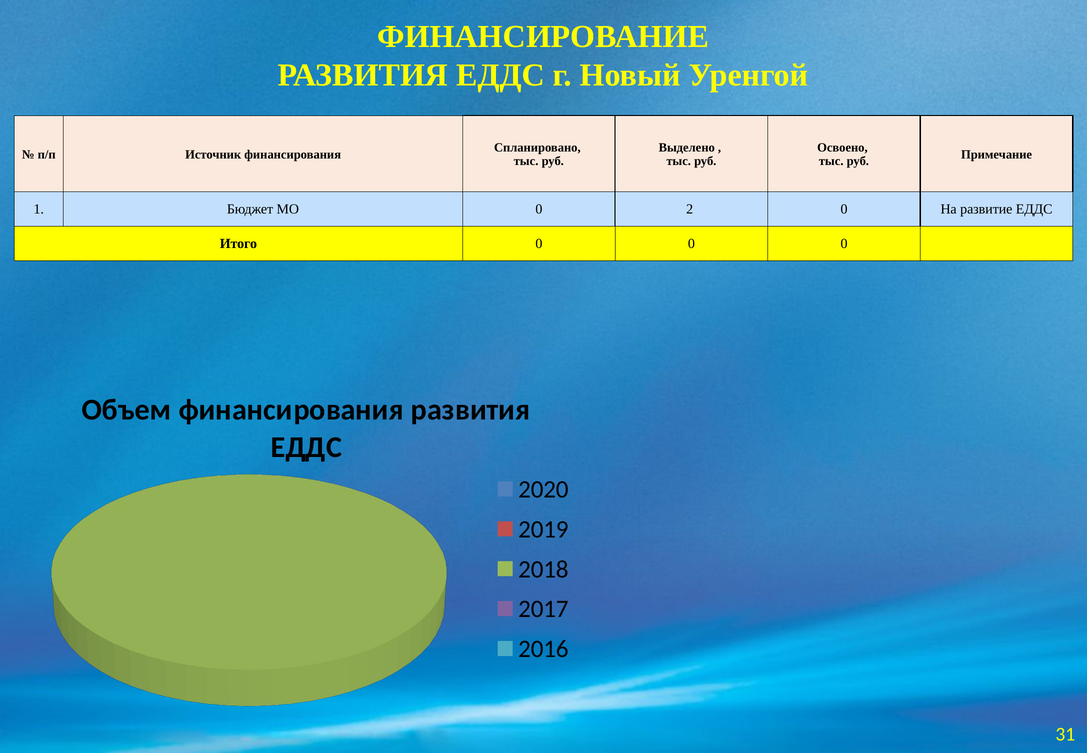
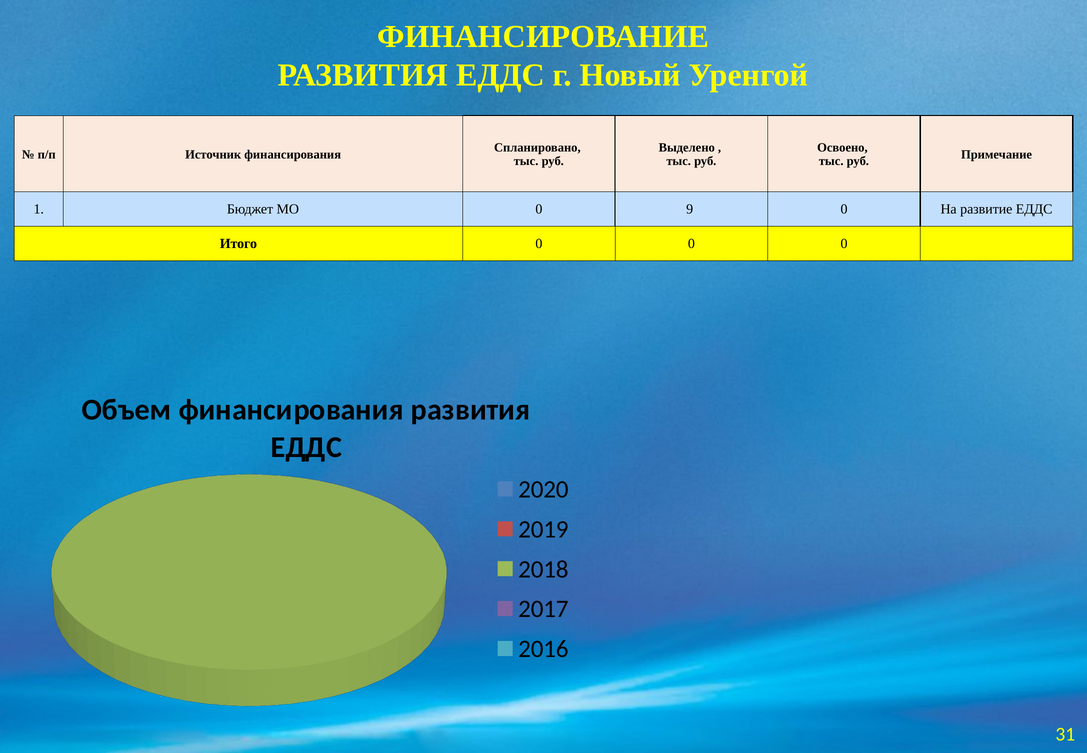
2: 2 -> 9
